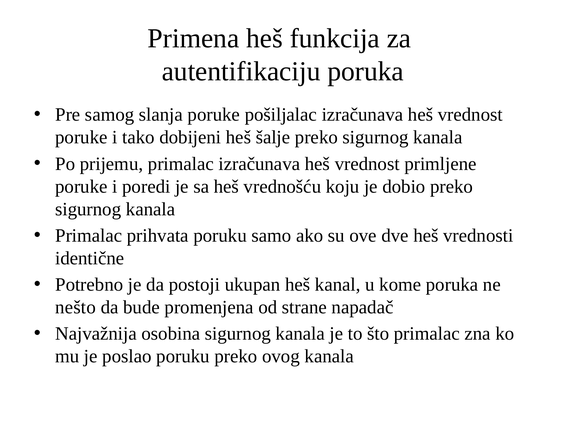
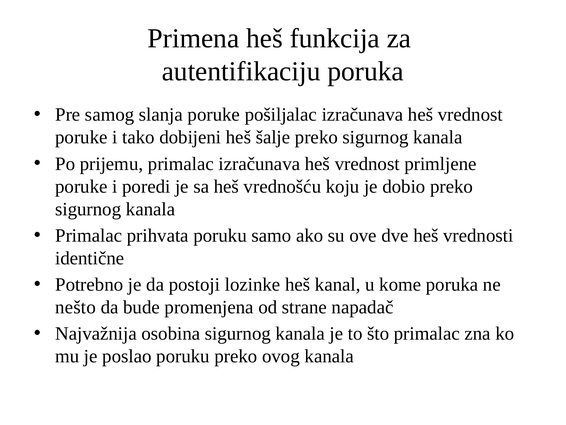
ukupan: ukupan -> lozinke
